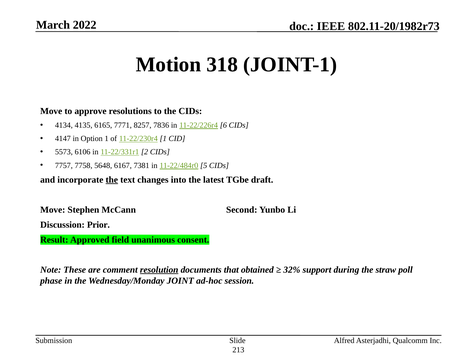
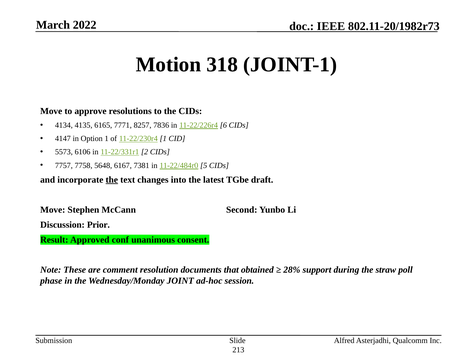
field: field -> conf
resolution underline: present -> none
32%: 32% -> 28%
